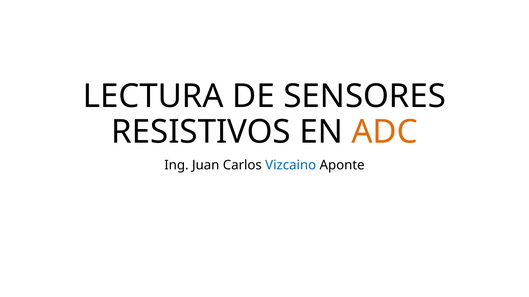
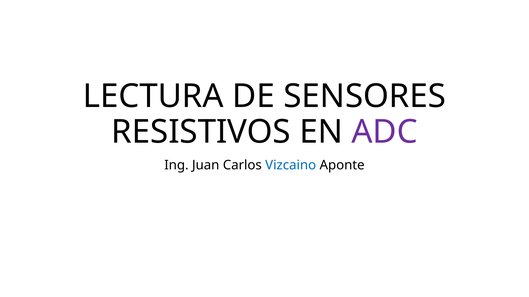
ADC colour: orange -> purple
